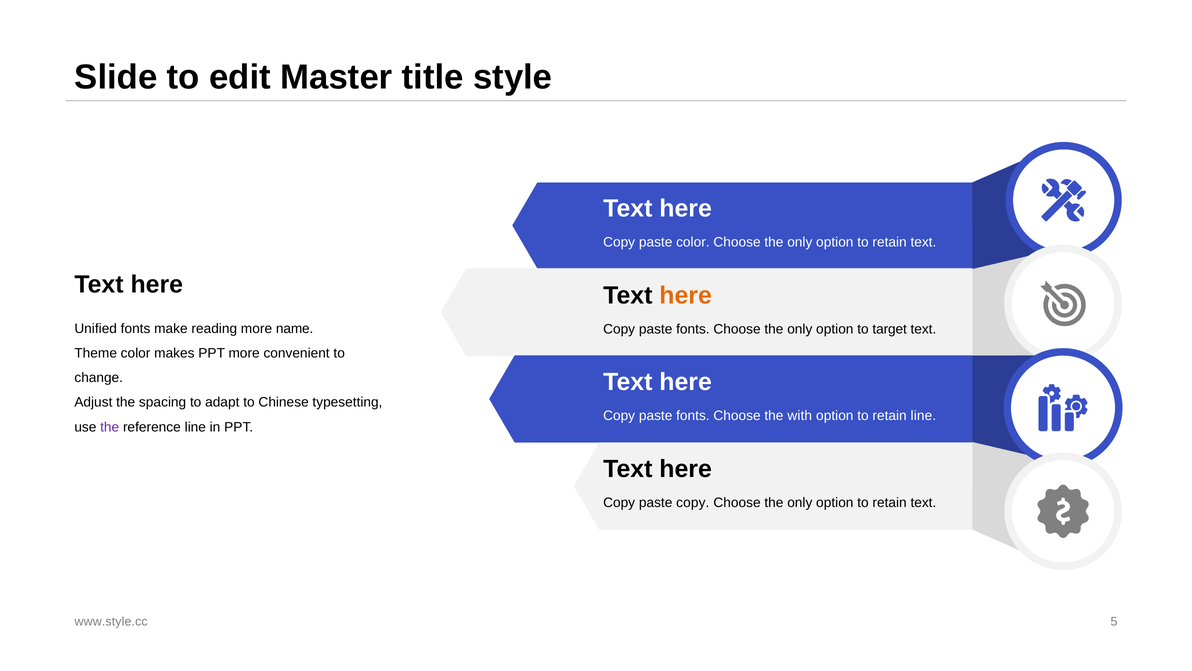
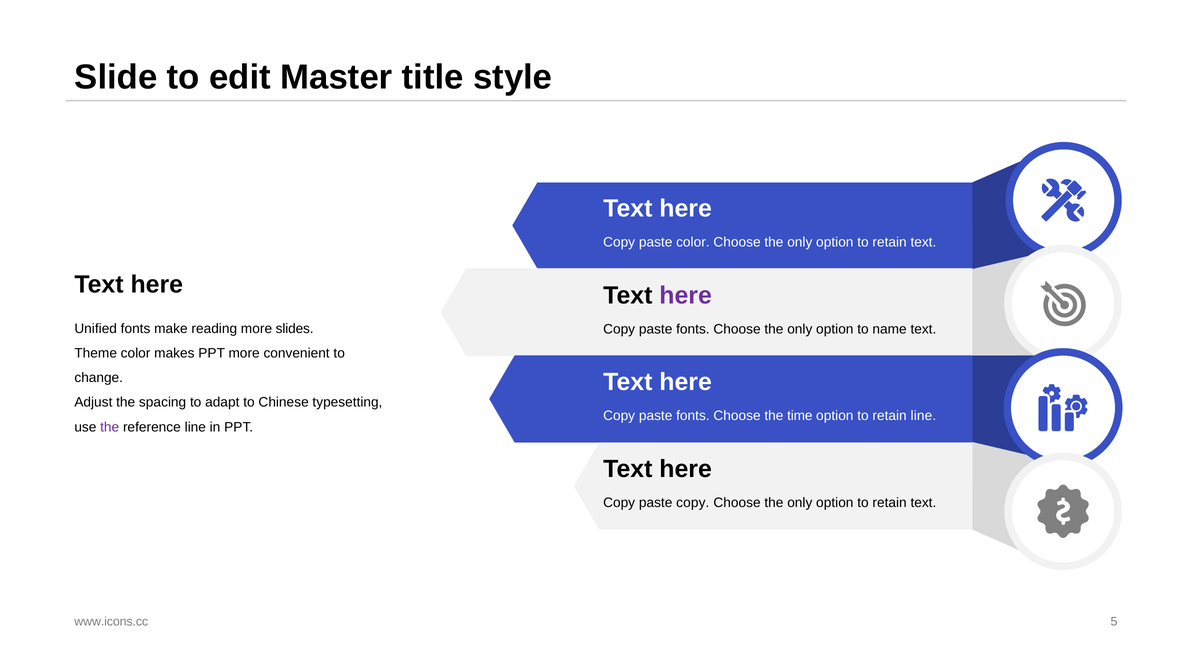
here at (686, 295) colour: orange -> purple
name: name -> slides
target: target -> name
with: with -> time
www.style.cc: www.style.cc -> www.icons.cc
